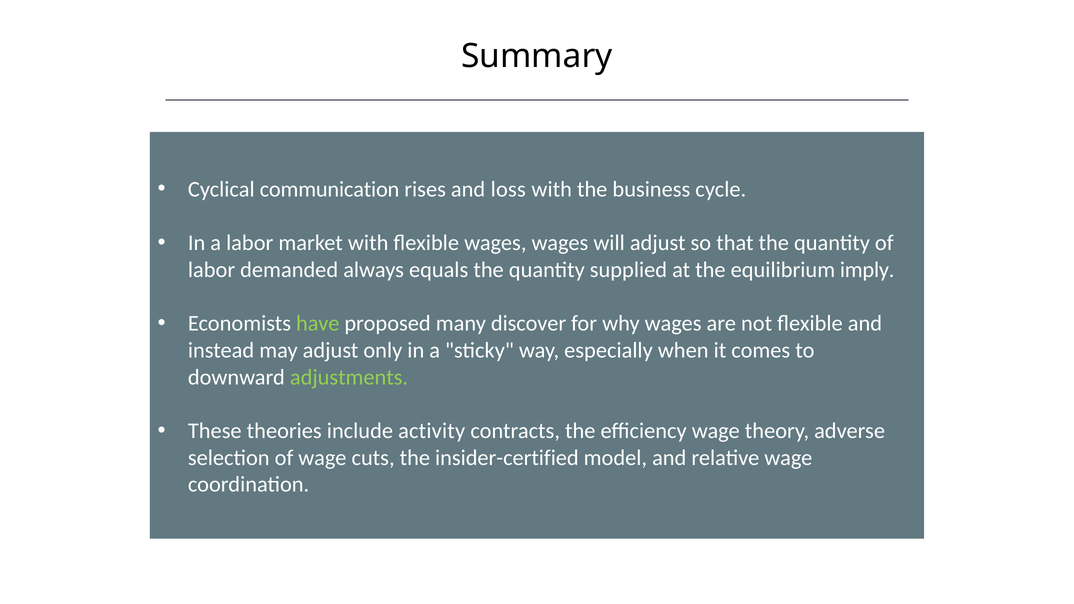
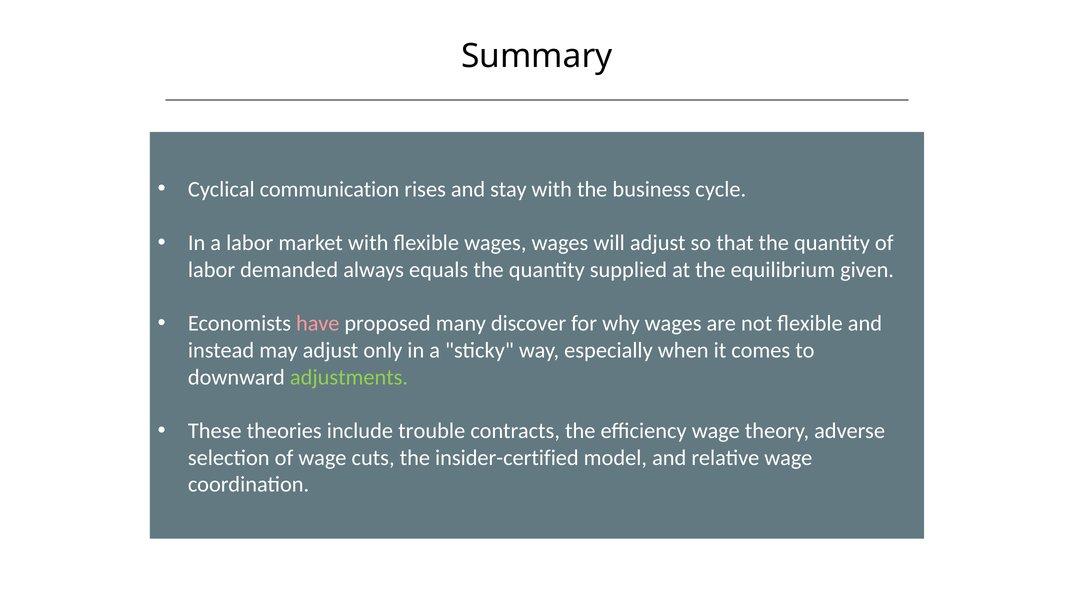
loss: loss -> stay
imply: imply -> given
have colour: light green -> pink
activity: activity -> trouble
